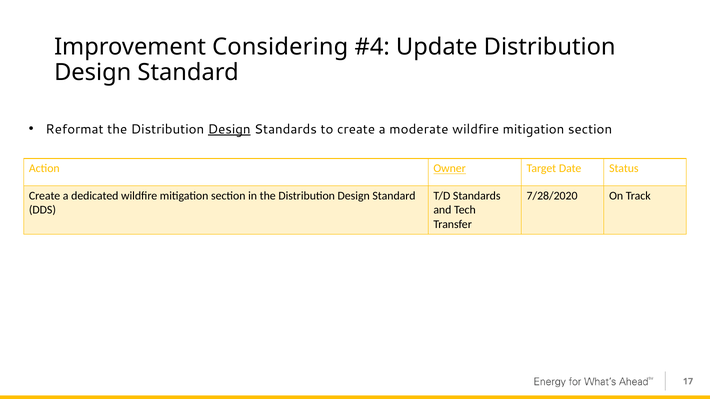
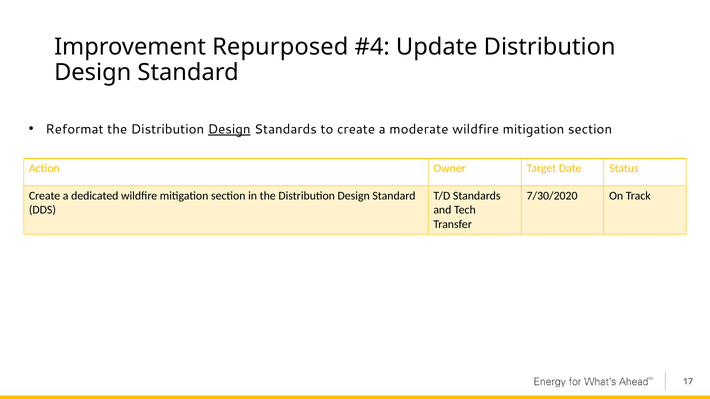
Considering: Considering -> Repurposed
Owner underline: present -> none
7/28/2020: 7/28/2020 -> 7/30/2020
